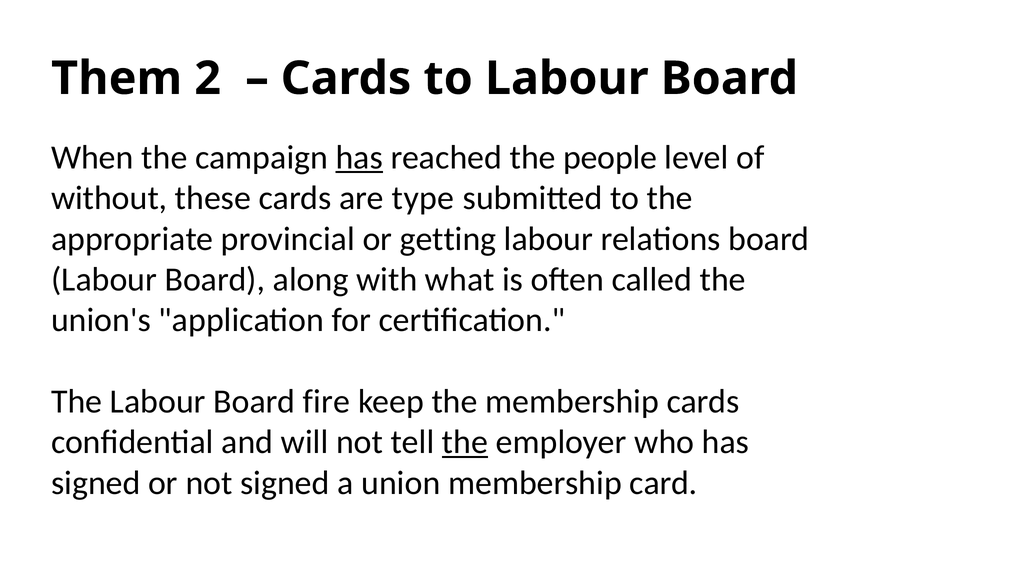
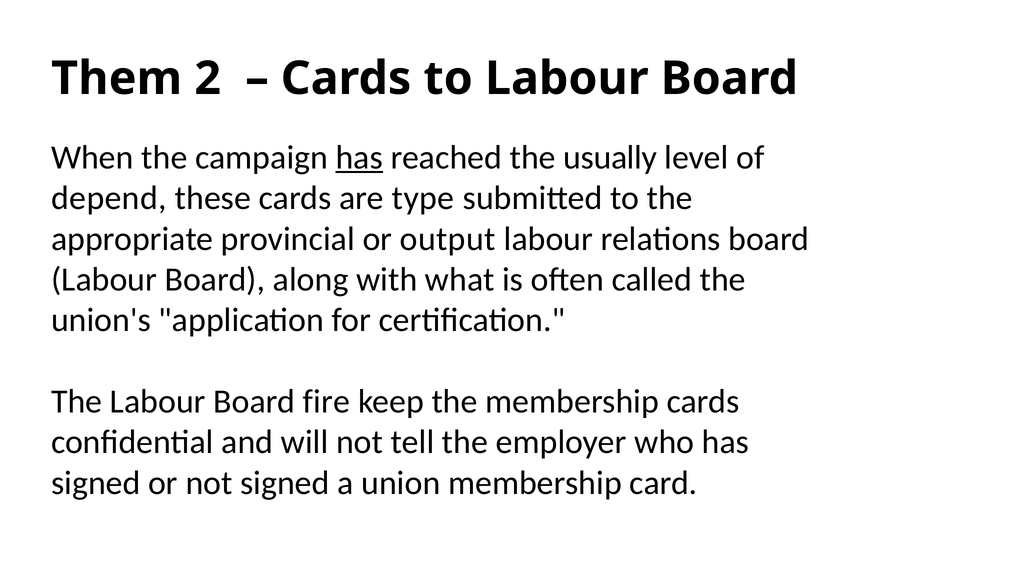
people: people -> usually
without: without -> depend
getting: getting -> output
the at (465, 442) underline: present -> none
